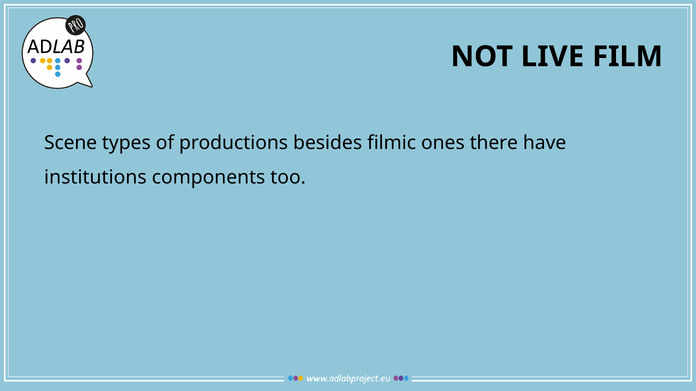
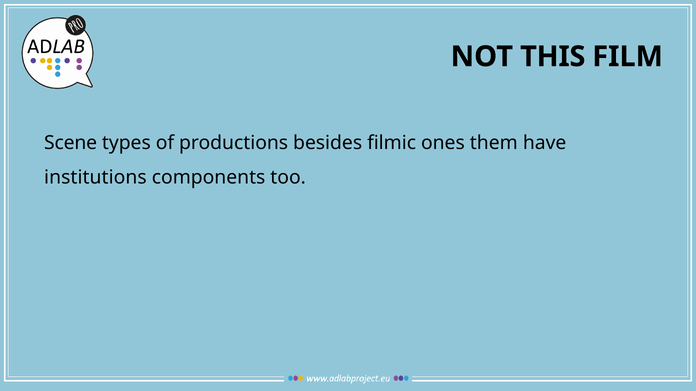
LIVE: LIVE -> THIS
there: there -> them
